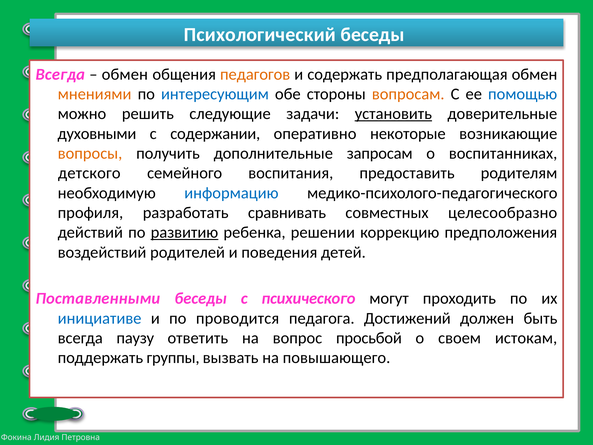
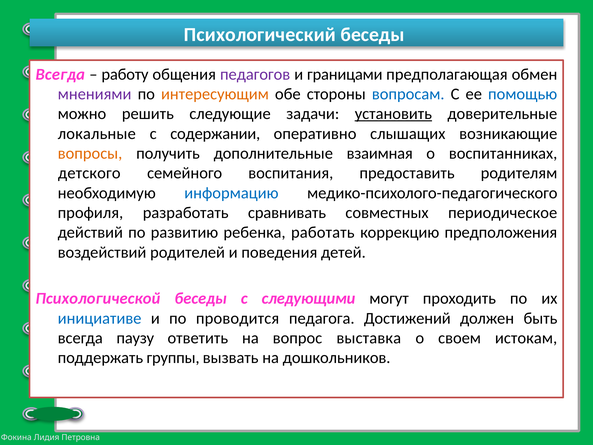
обмен at (125, 74): обмен -> работу
педагогов colour: orange -> purple
содержать: содержать -> границами
мнениями colour: orange -> purple
интересующим colour: blue -> orange
вопросам colour: orange -> blue
духовными: духовными -> локальные
некоторые: некоторые -> слышащих
запросам: запросам -> взаимная
целесообразно: целесообразно -> периодическое
развитию underline: present -> none
решении: решении -> работать
Поставленными: Поставленными -> Психологической
психического: психического -> следующими
просьбой: просьбой -> выставка
повышающего: повышающего -> дошкольников
